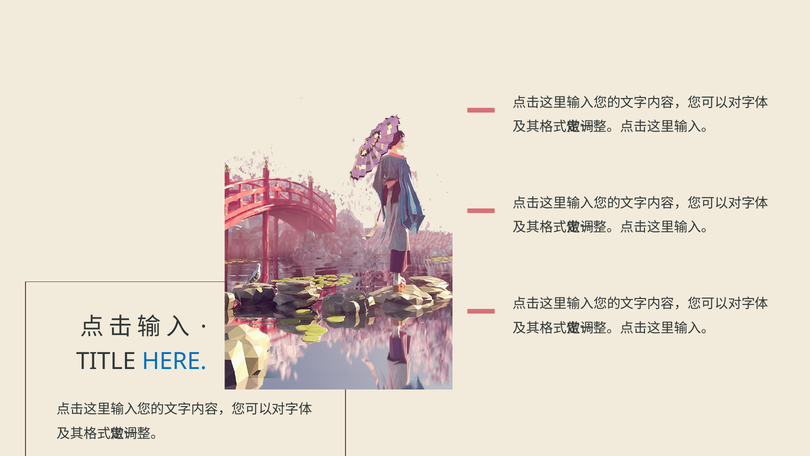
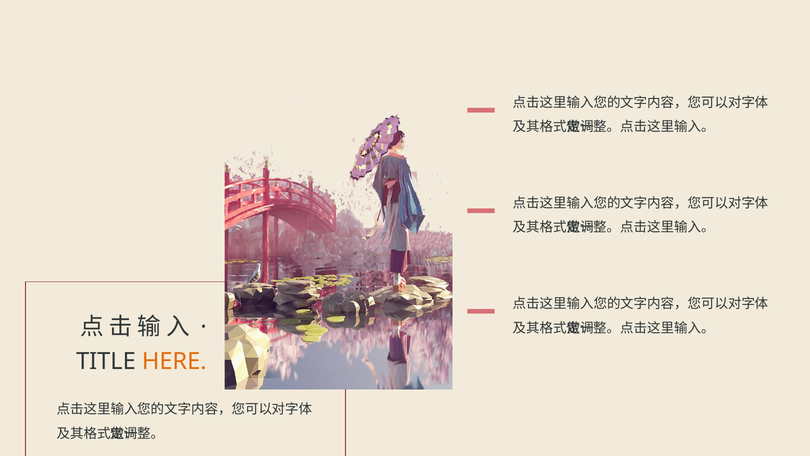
HERE colour: blue -> orange
